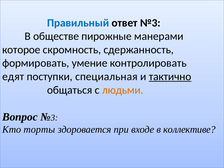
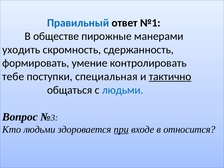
№3: №3 -> №1
которое: которое -> уходить
едят: едят -> тебе
людьми at (123, 90) colour: orange -> blue
Кто торты: торты -> людьми
при underline: none -> present
коллективе: коллективе -> относится
